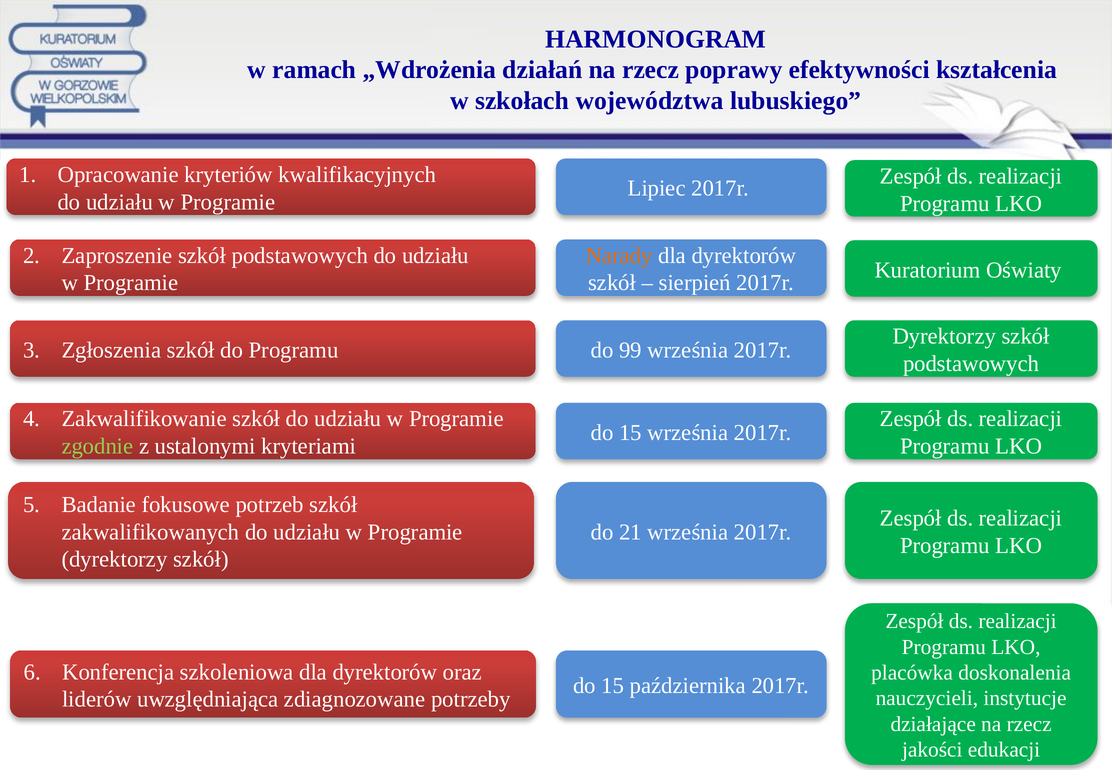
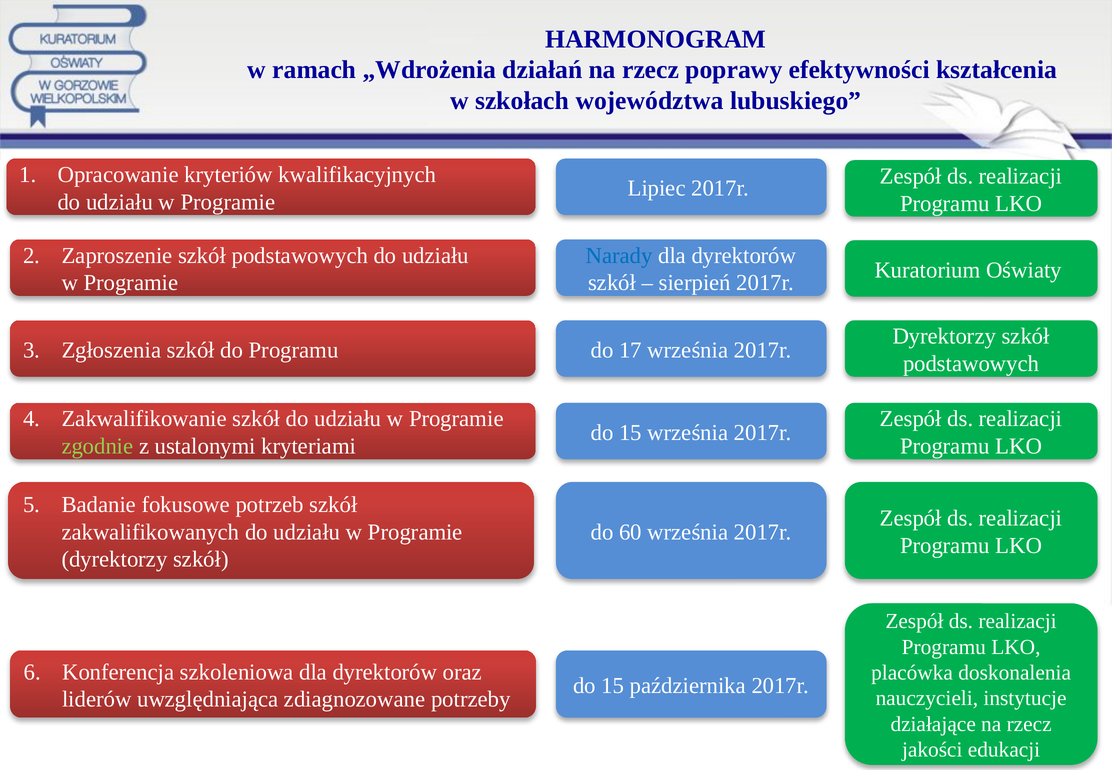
Narady colour: orange -> blue
99: 99 -> 17
21: 21 -> 60
